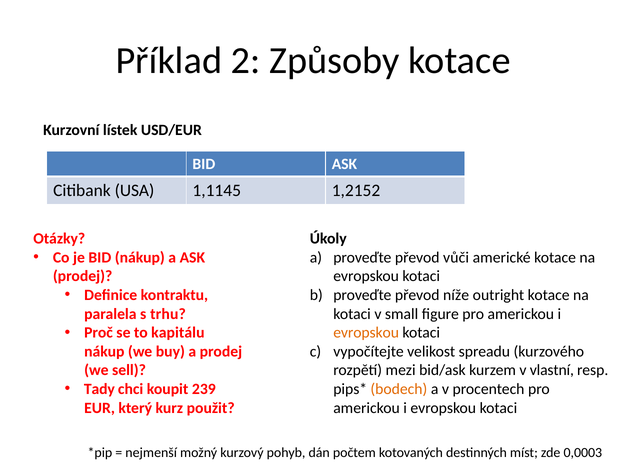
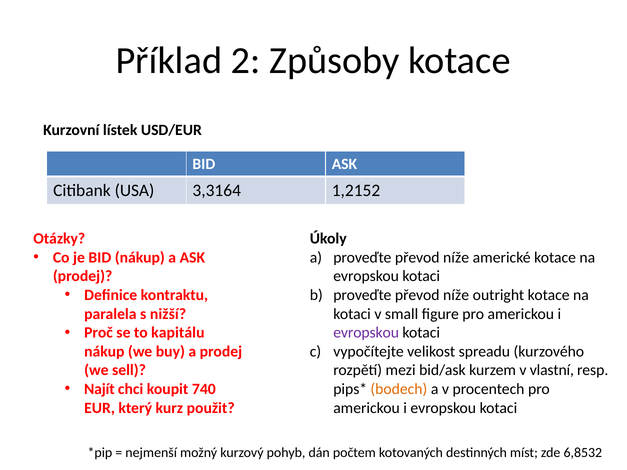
1,1145: 1,1145 -> 3,3164
a proveďte převod vůči: vůči -> níže
trhu: trhu -> nižší
evropskou at (366, 333) colour: orange -> purple
Tady: Tady -> Najít
239: 239 -> 740
0,0003: 0,0003 -> 6,8532
